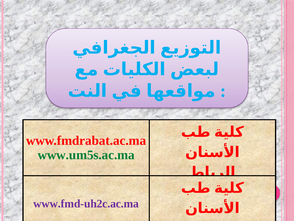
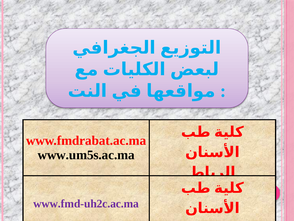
www.um5s.ac.ma colour: green -> black
